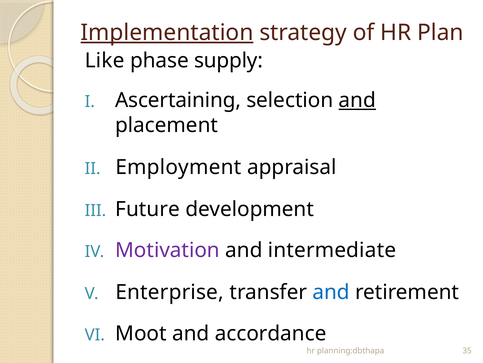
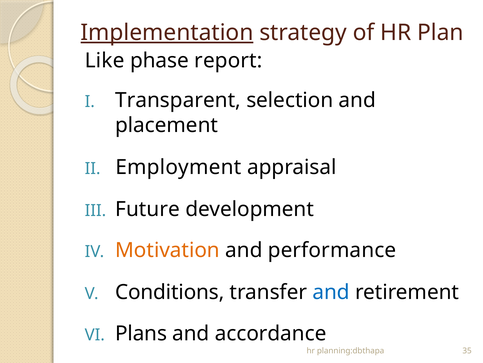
supply: supply -> report
Ascertaining: Ascertaining -> Transparent
and at (357, 100) underline: present -> none
Motivation colour: purple -> orange
intermediate: intermediate -> performance
Enterprise: Enterprise -> Conditions
Moot: Moot -> Plans
